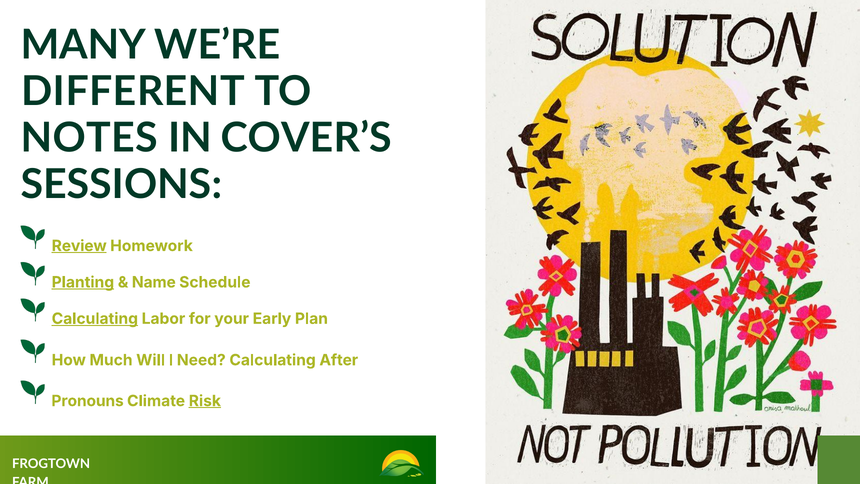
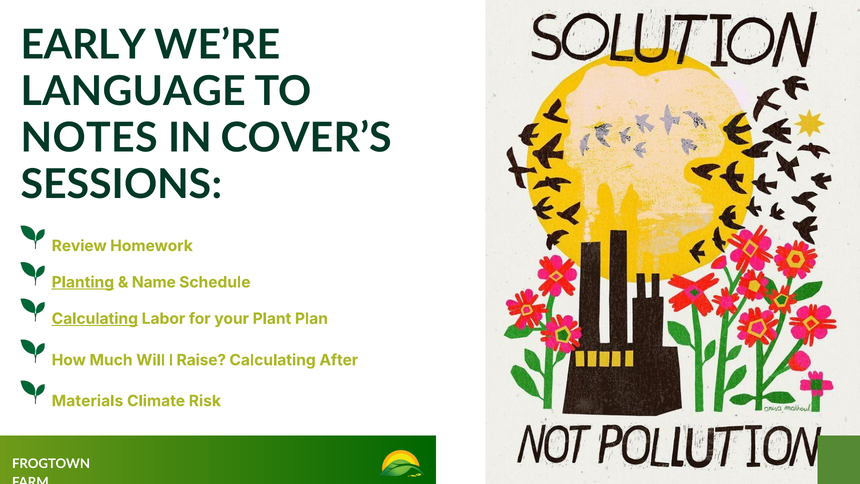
MANY: MANY -> EARLY
DIFFERENT: DIFFERENT -> LANGUAGE
Review underline: present -> none
Early: Early -> Plant
Need: Need -> Raise
Pronouns: Pronouns -> Materials
Risk underline: present -> none
